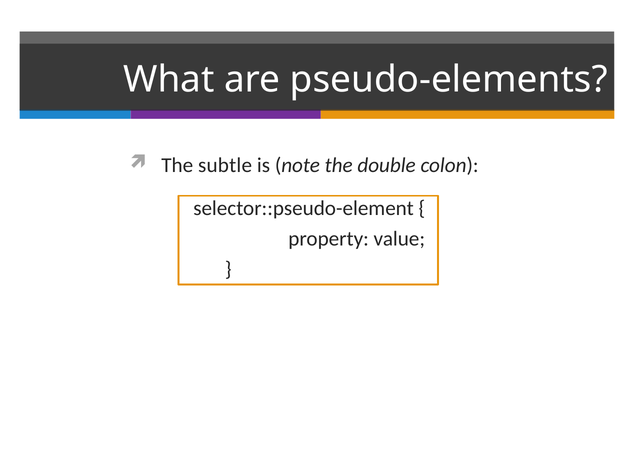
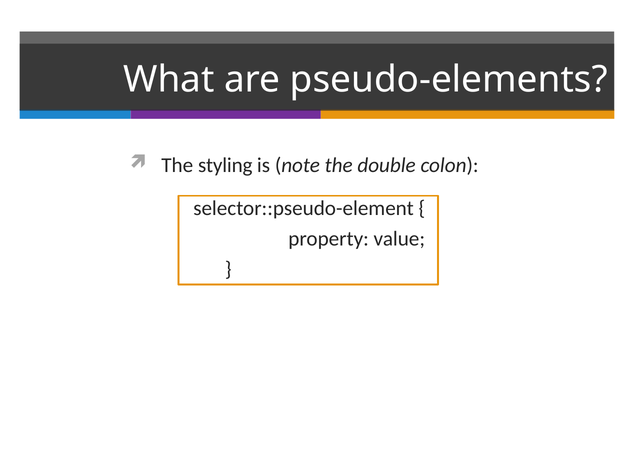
subtle: subtle -> styling
